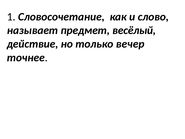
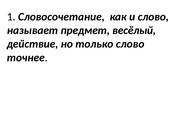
только вечер: вечер -> слово
